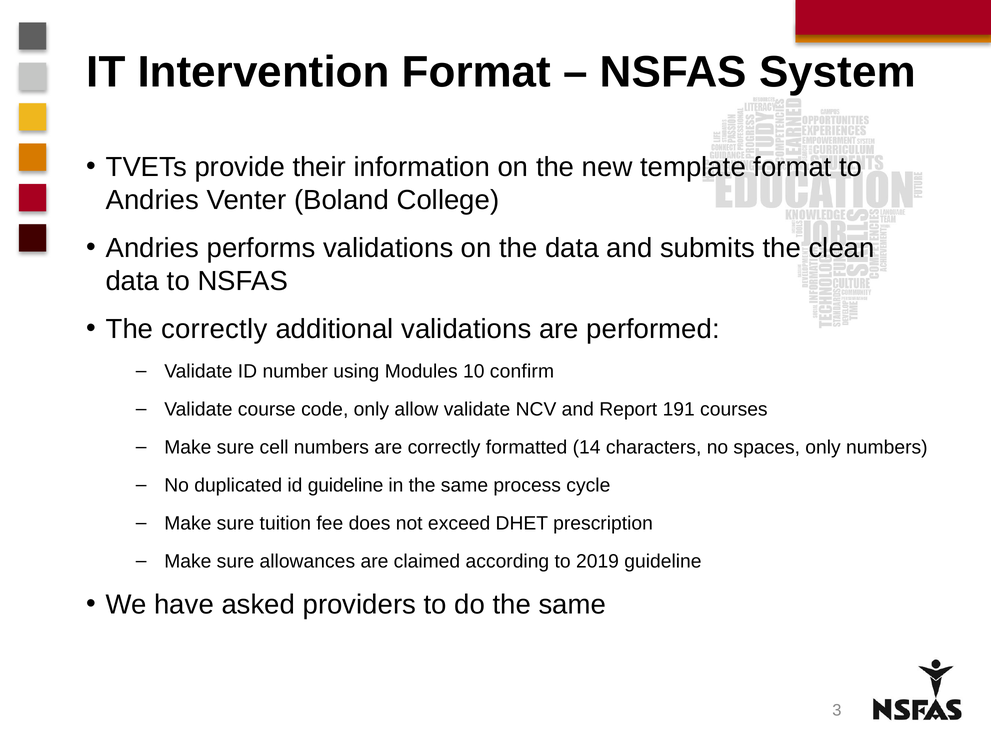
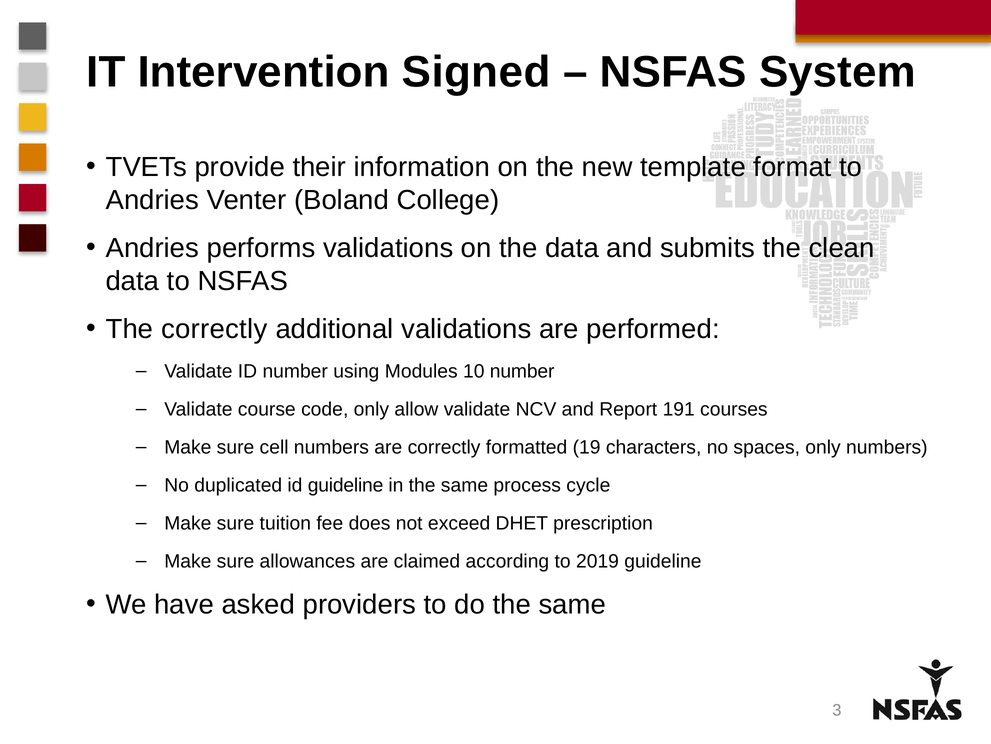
Intervention Format: Format -> Signed
10 confirm: confirm -> number
14: 14 -> 19
